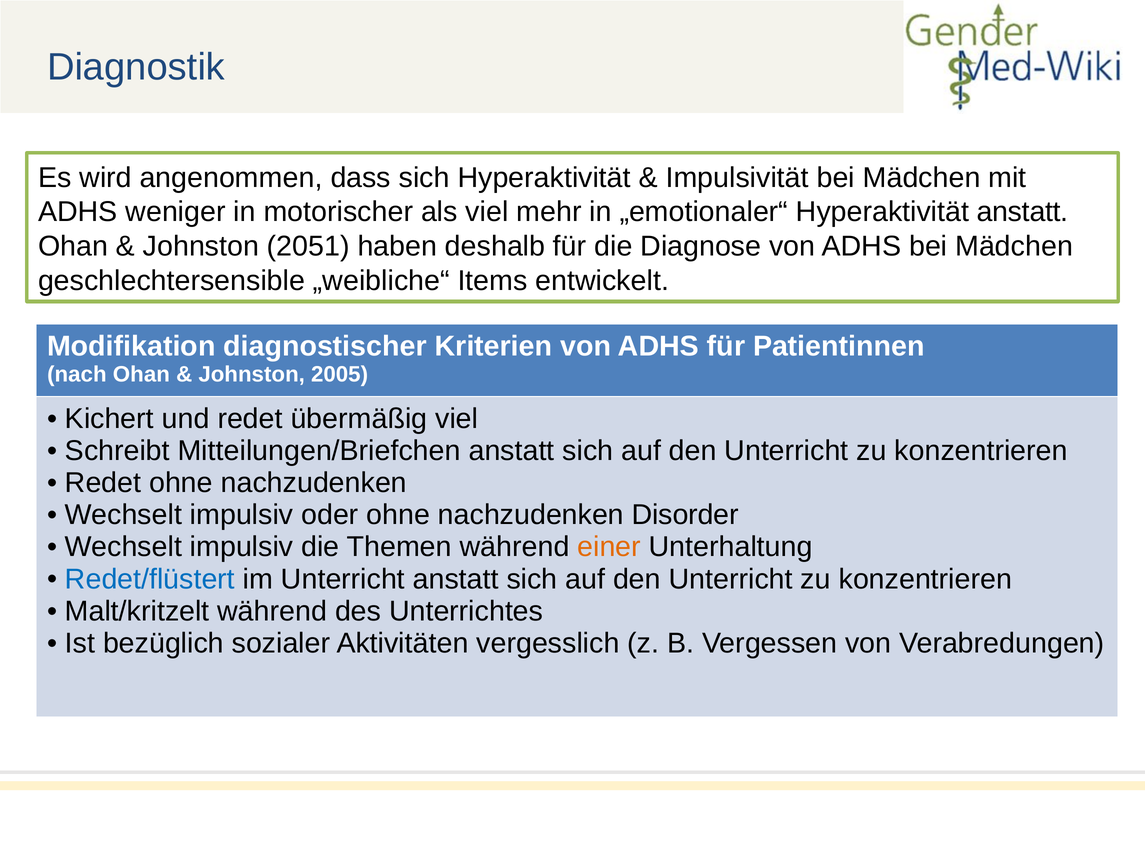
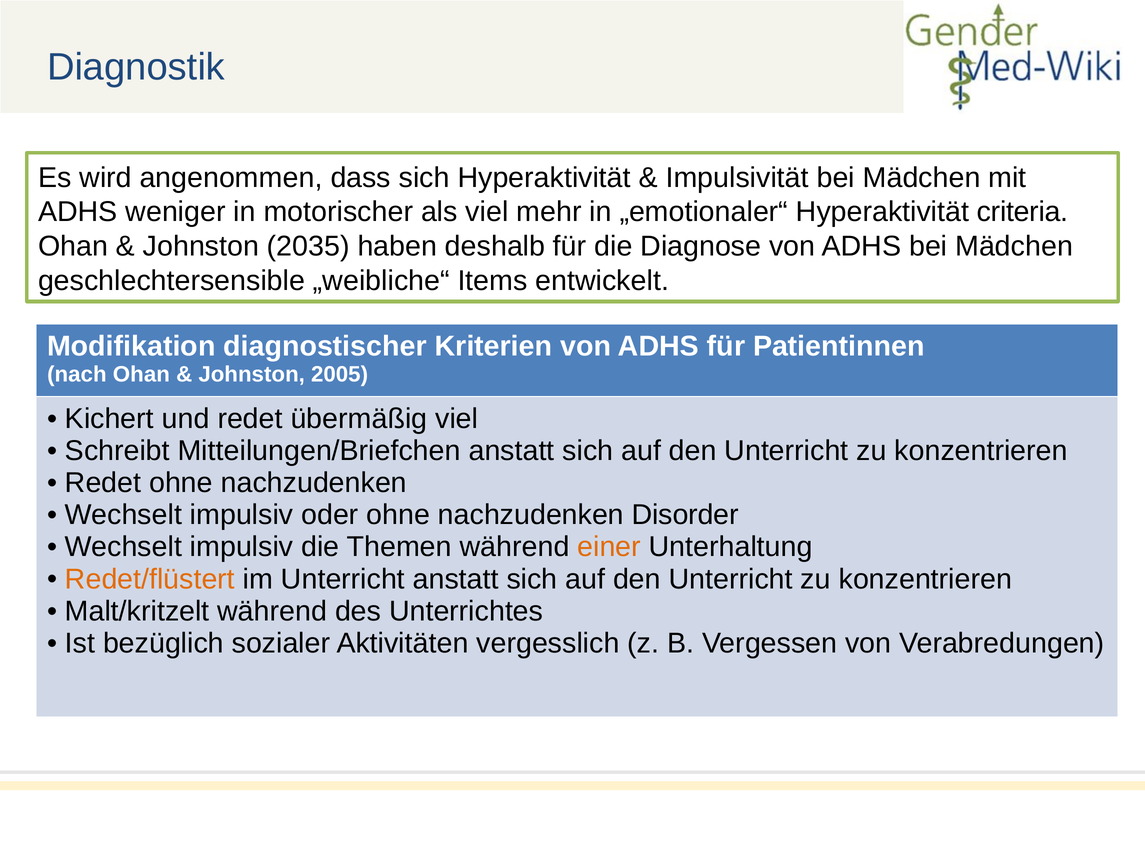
Hyperaktivität anstatt: anstatt -> criteria
2051: 2051 -> 2035
Redet/flüstert colour: blue -> orange
